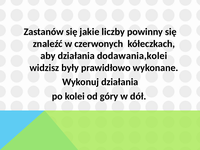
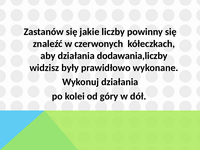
dodawania,kolei: dodawania,kolei -> dodawania,liczby
